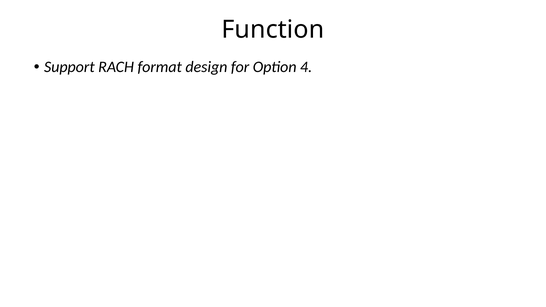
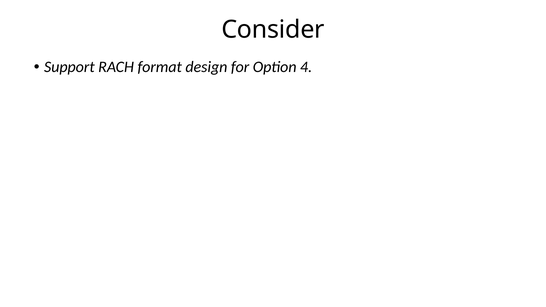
Function: Function -> Consider
